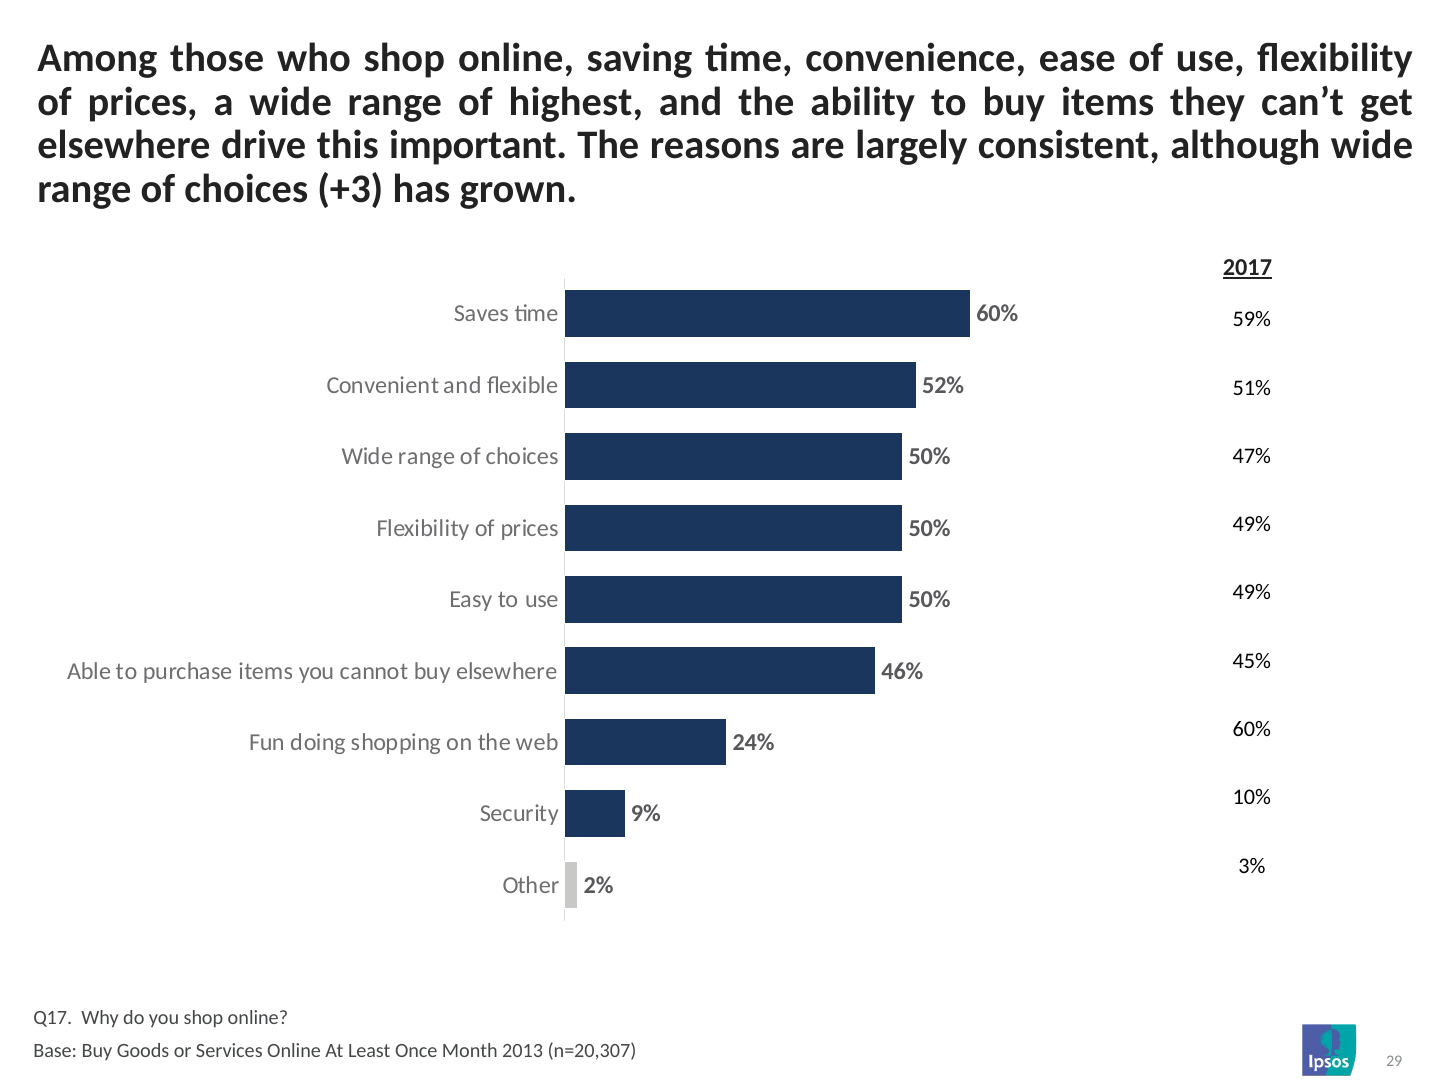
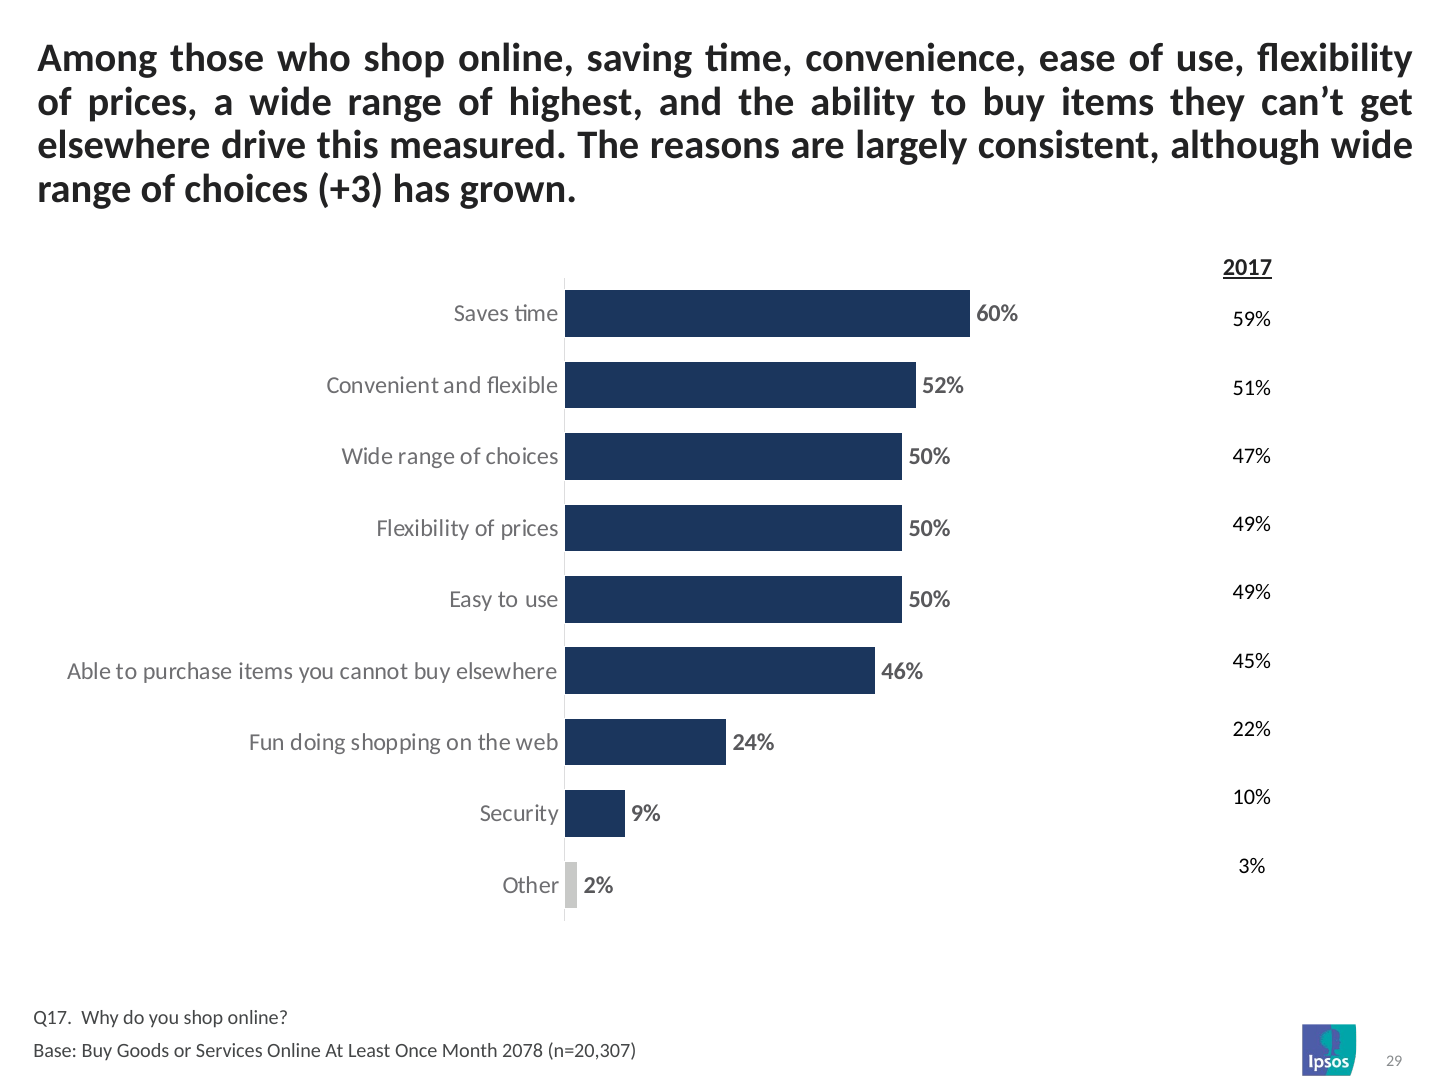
important: important -> measured
60% at (1252, 729): 60% -> 22%
2013: 2013 -> 2078
